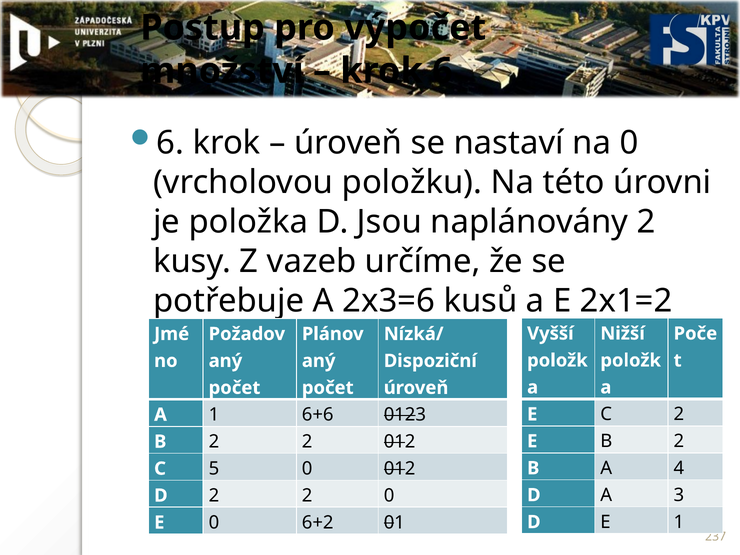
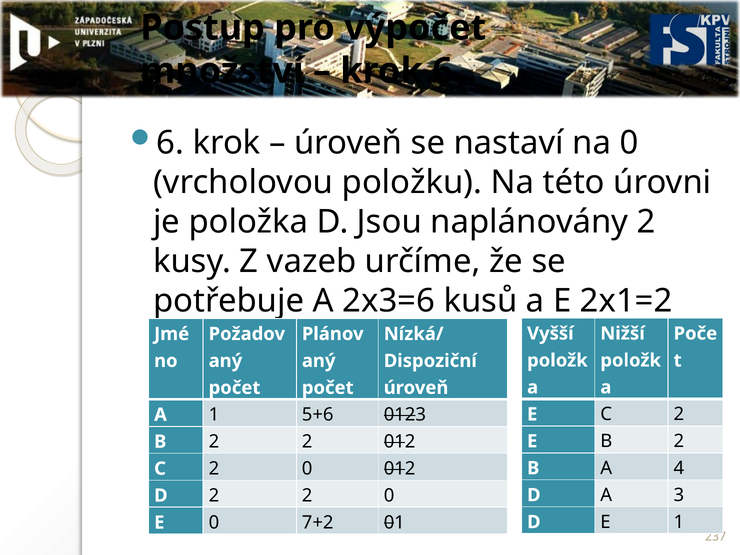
6+6: 6+6 -> 5+6
5 at (214, 469): 5 -> 2
6+2: 6+2 -> 7+2
